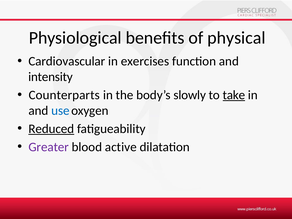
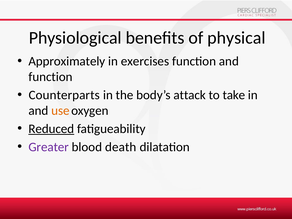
Cardiovascular: Cardiovascular -> Approximately
intensity at (51, 77): intensity -> function
slowly: slowly -> attack
take underline: present -> none
use colour: blue -> orange
active: active -> death
